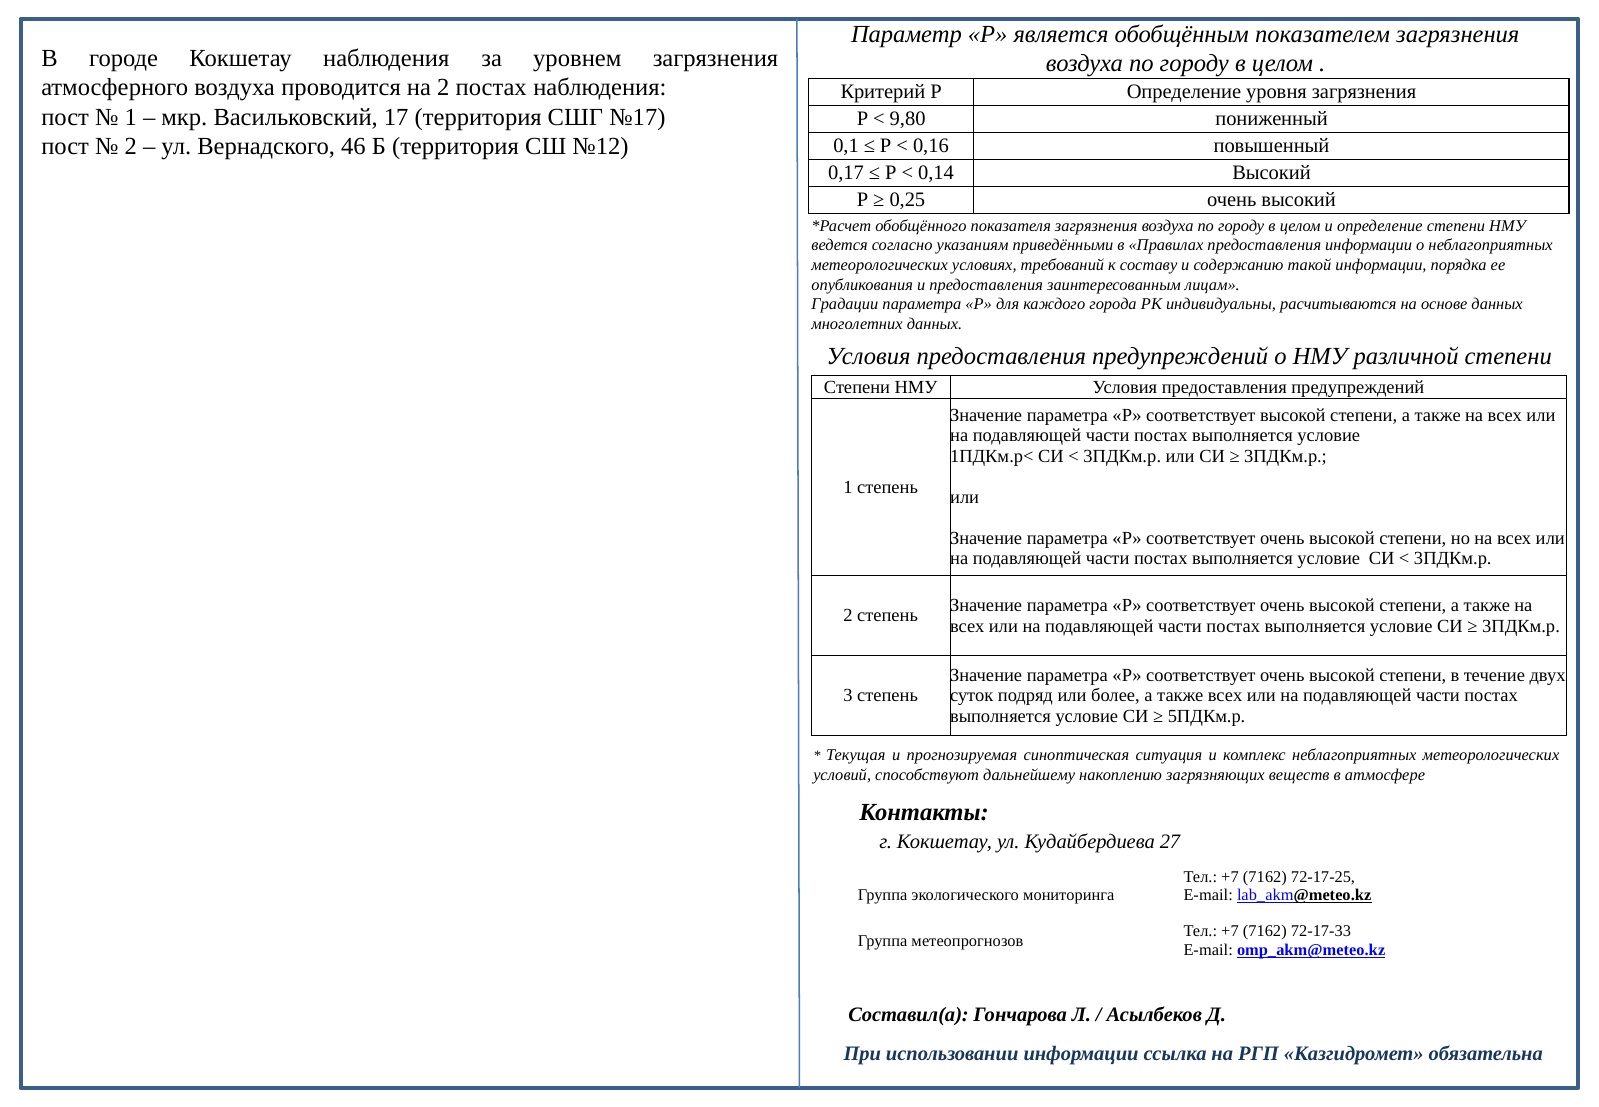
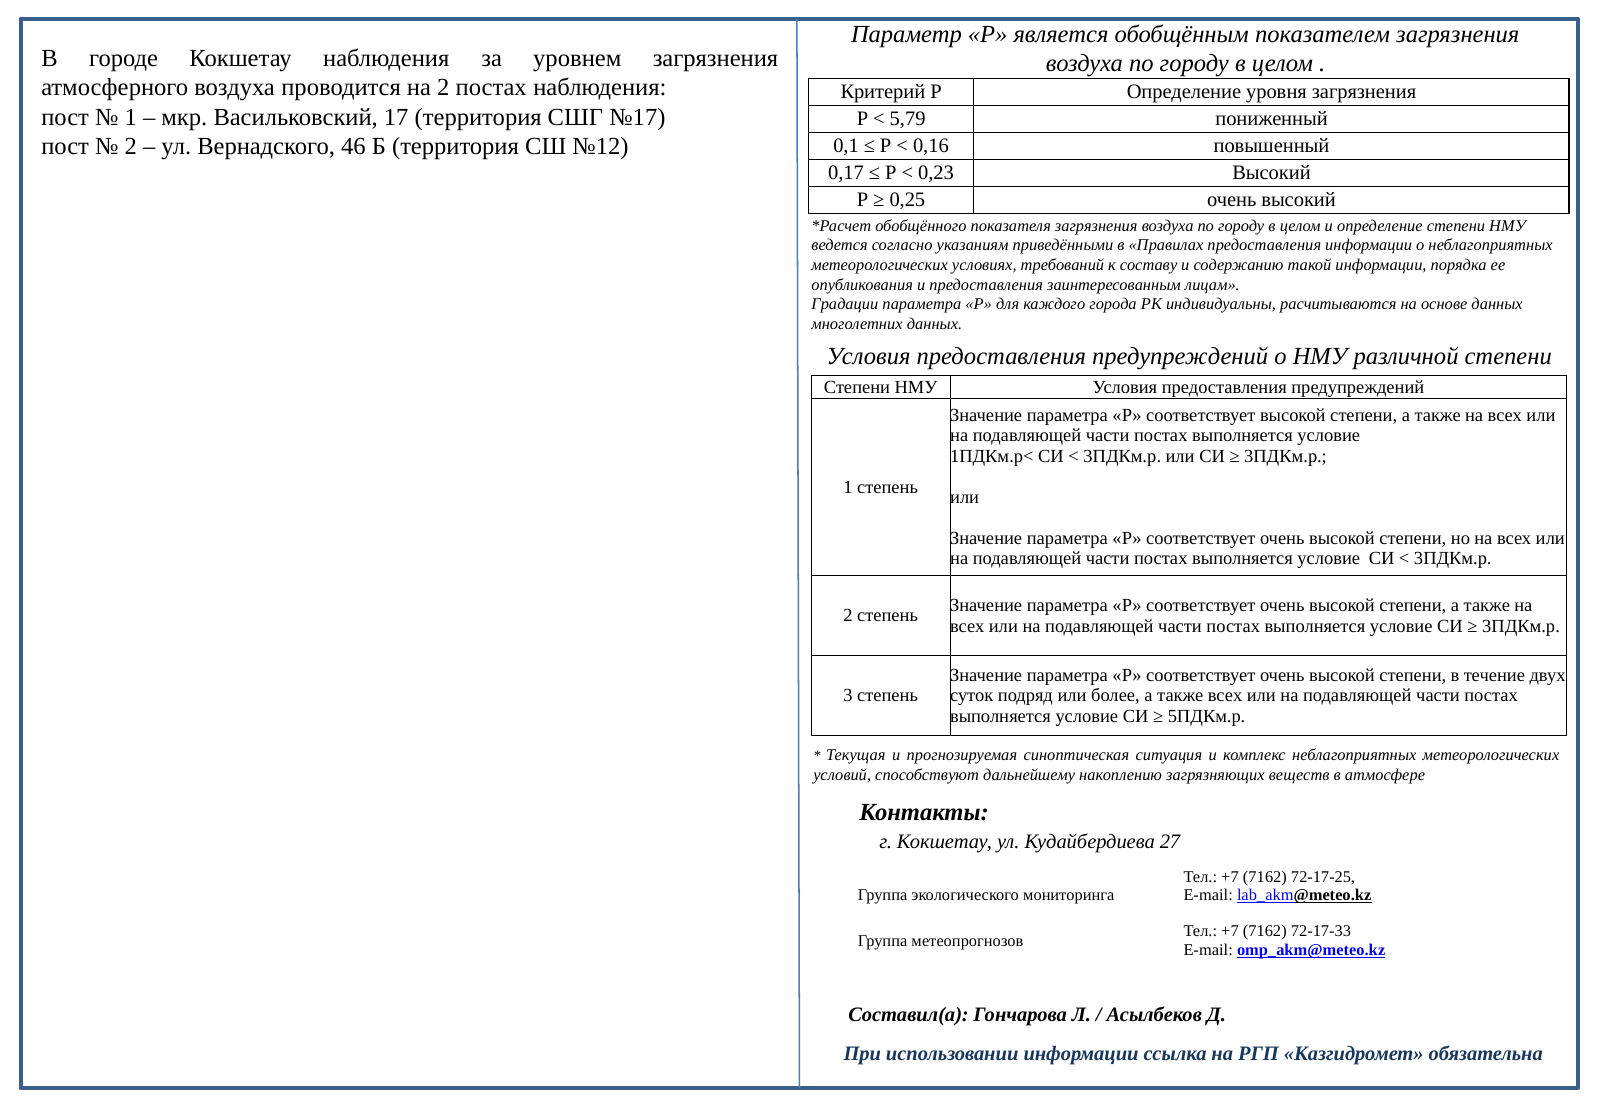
9,80: 9,80 -> 5,79
0,14: 0,14 -> 0,23
